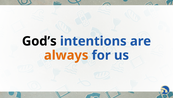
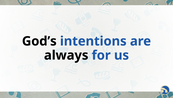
always colour: orange -> black
